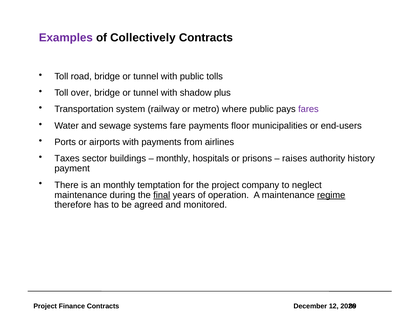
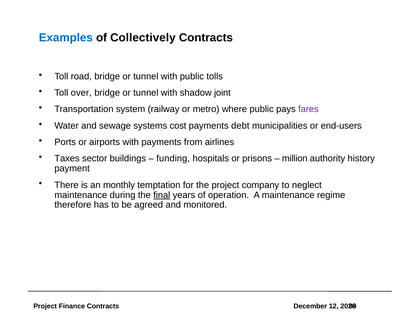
Examples colour: purple -> blue
plus: plus -> joint
fare: fare -> cost
floor: floor -> debt
monthly at (173, 159): monthly -> funding
raises: raises -> million
regime underline: present -> none
